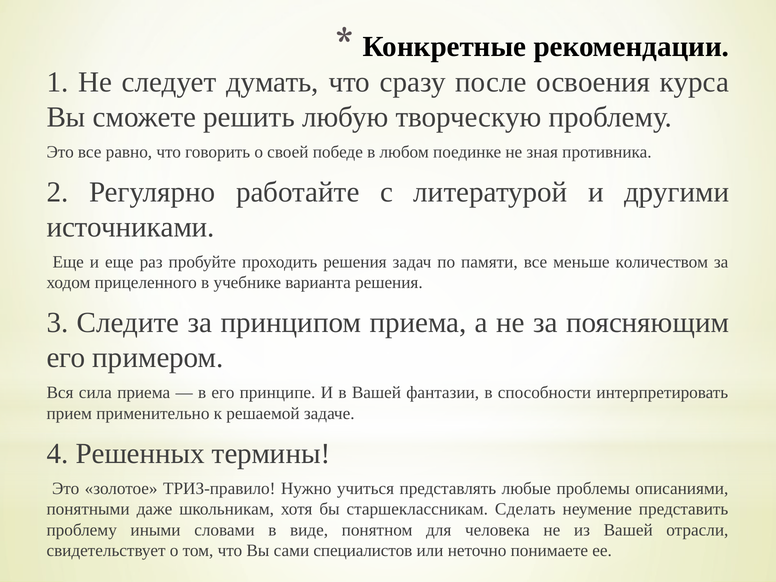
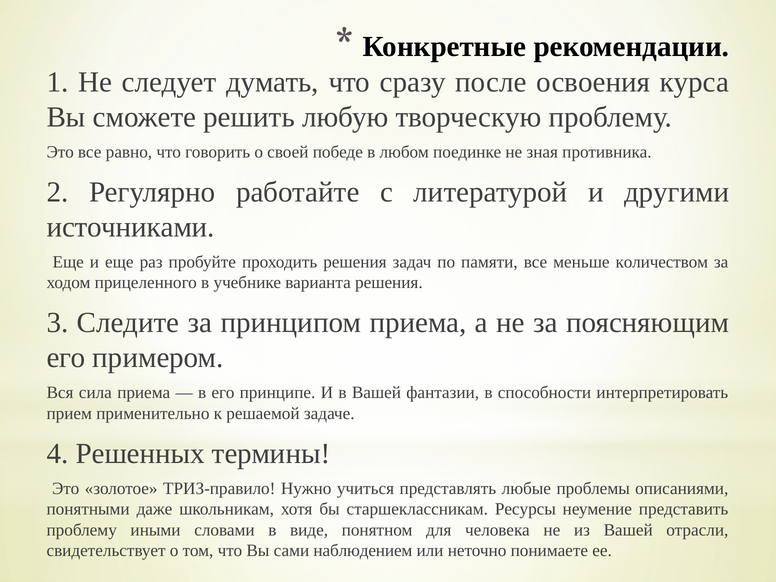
Сделать: Сделать -> Ресурсы
специалистов: специалистов -> наблюдением
